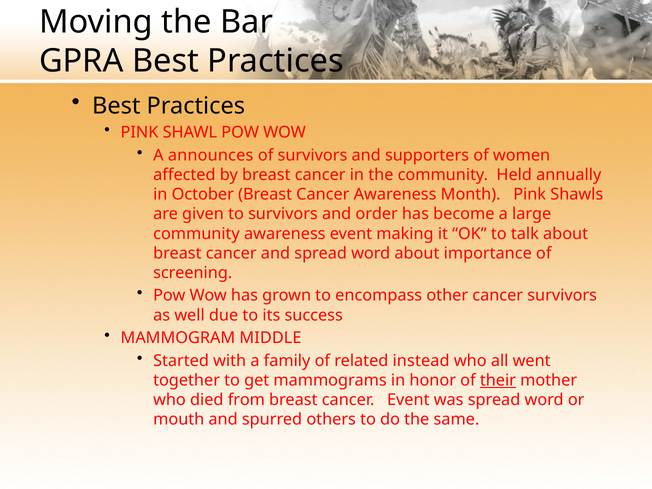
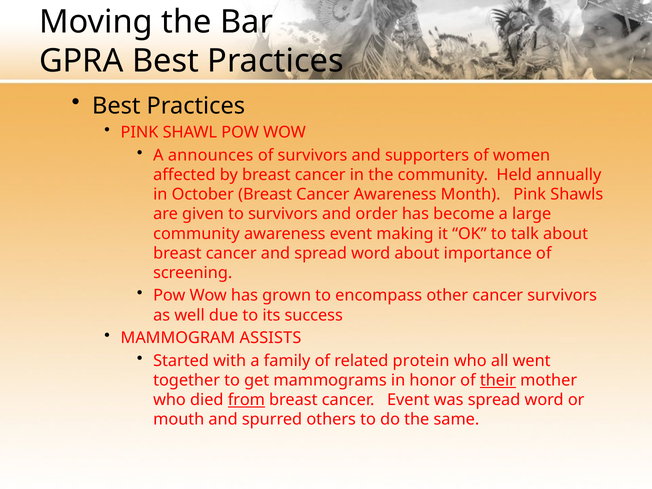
MIDDLE: MIDDLE -> ASSISTS
instead: instead -> protein
from underline: none -> present
